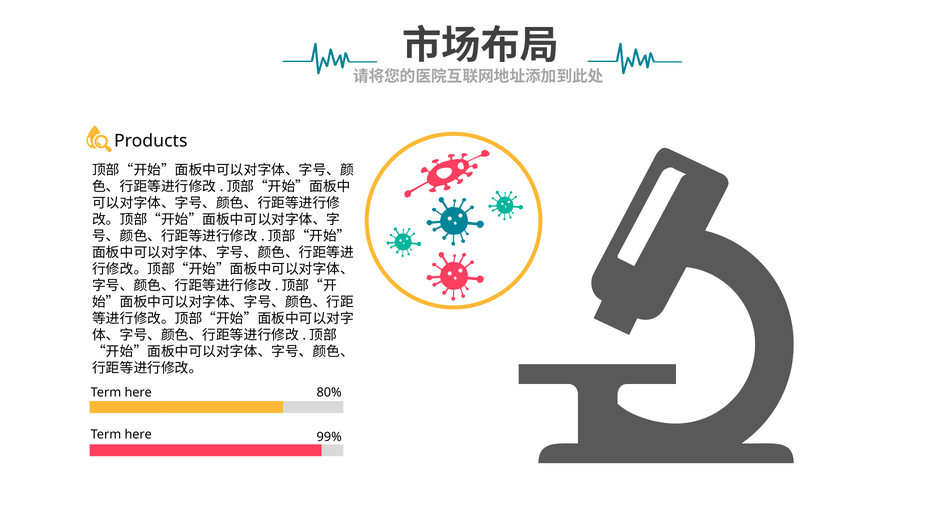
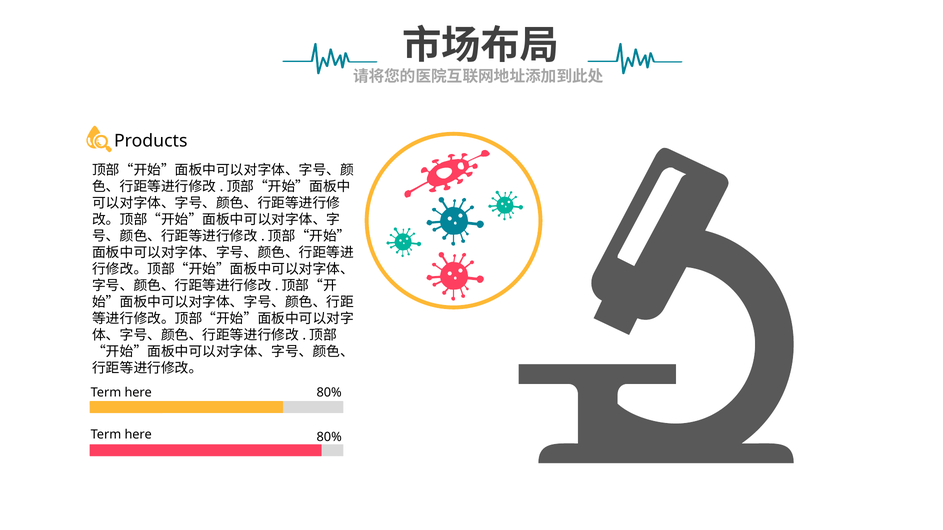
99% at (329, 438): 99% -> 80%
